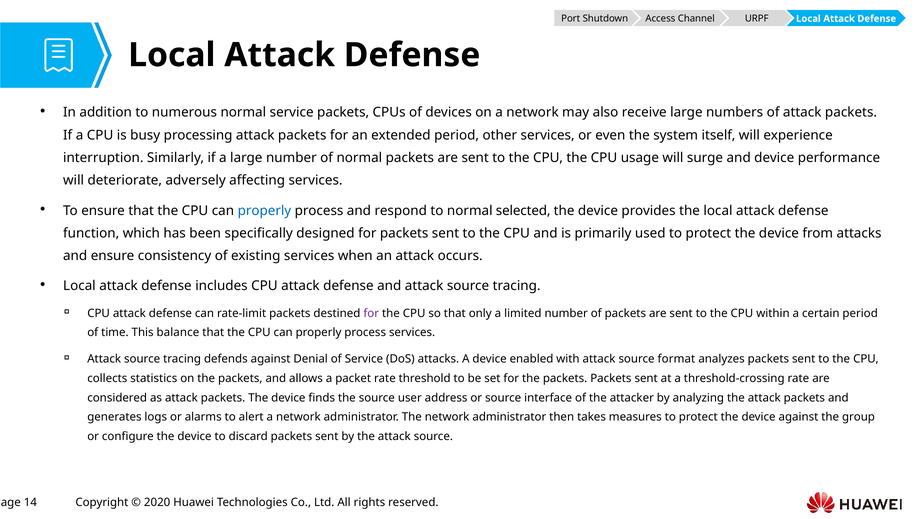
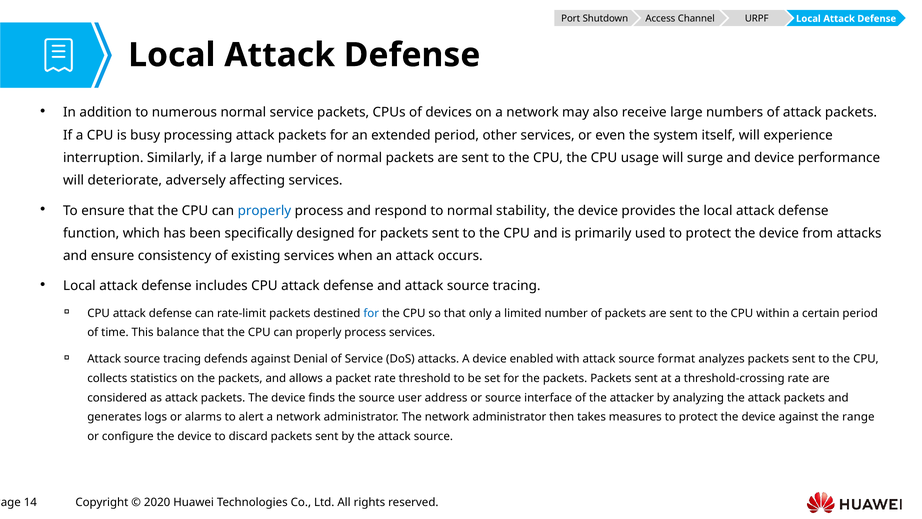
selected: selected -> stability
for at (371, 313) colour: purple -> blue
group: group -> range
